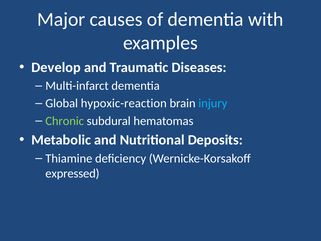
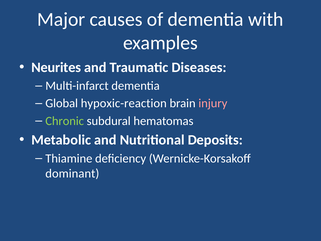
Develop: Develop -> Neurites
injury colour: light blue -> pink
expressed: expressed -> dominant
